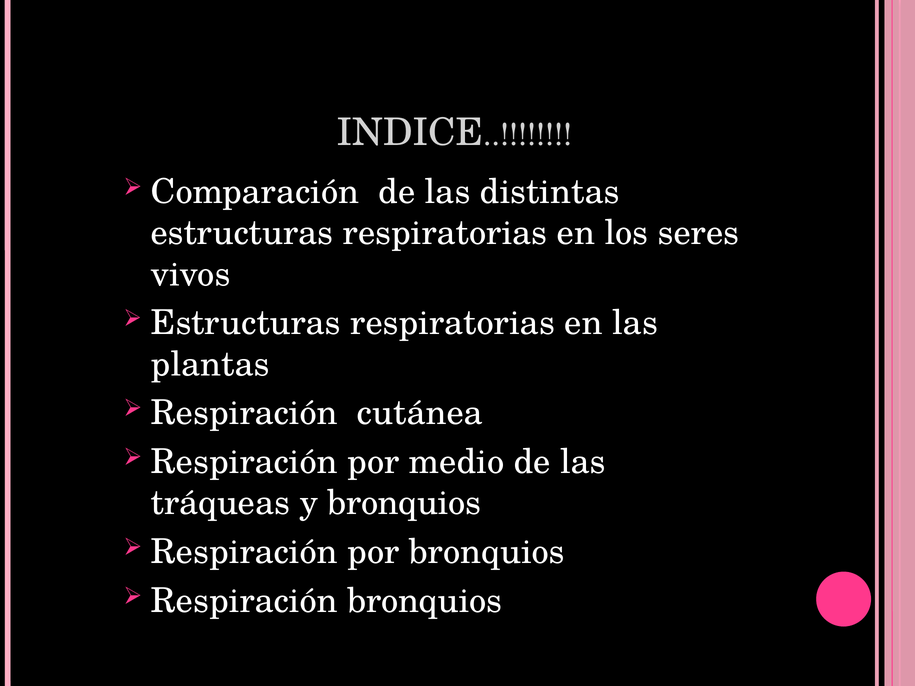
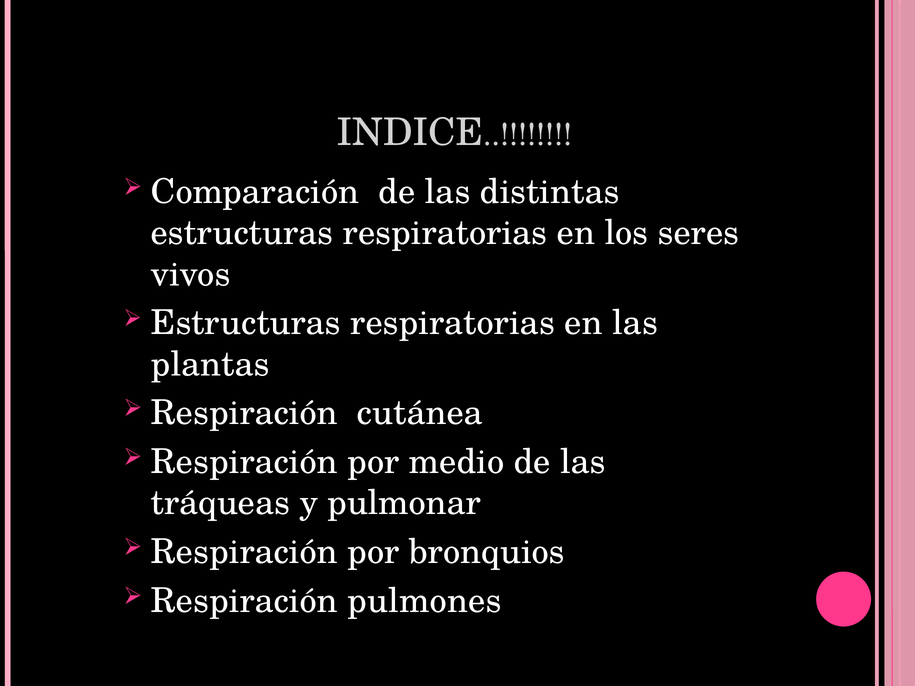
y bronquios: bronquios -> pulmonar
Respiración bronquios: bronquios -> pulmones
